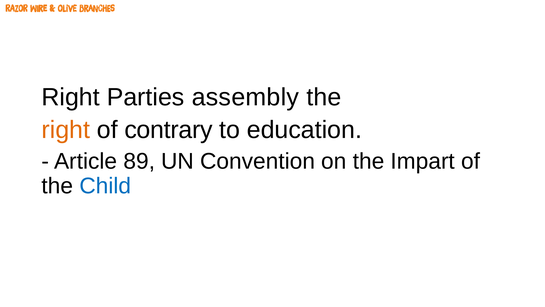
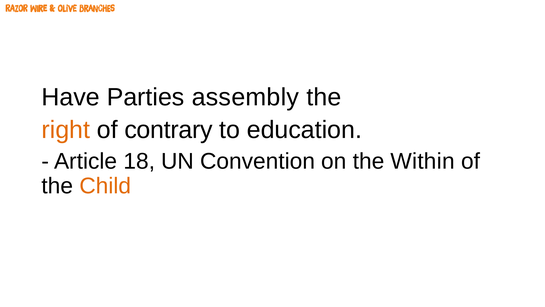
Right at (71, 97): Right -> Have
89: 89 -> 18
Impart: Impart -> Within
Child colour: blue -> orange
